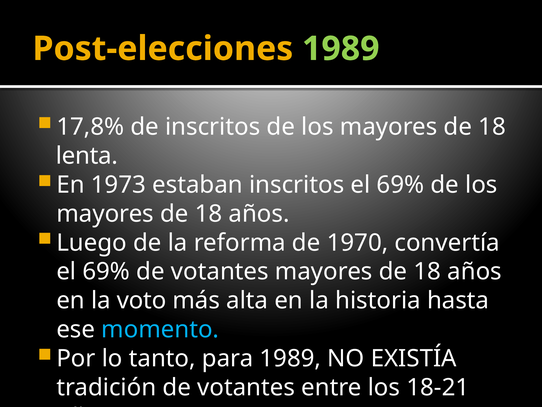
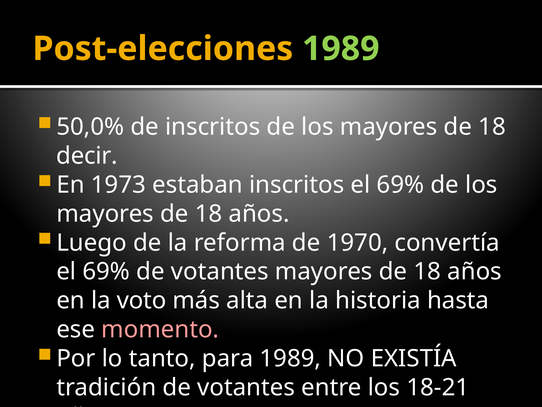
17,8%: 17,8% -> 50,0%
lenta: lenta -> decir
momento colour: light blue -> pink
